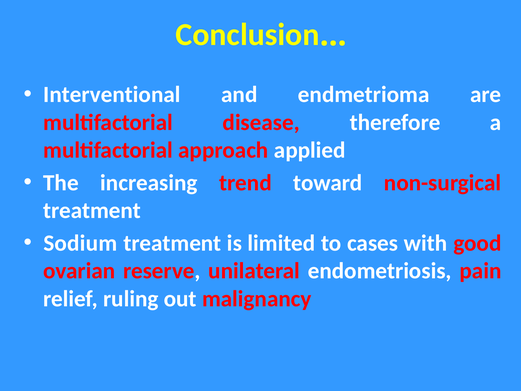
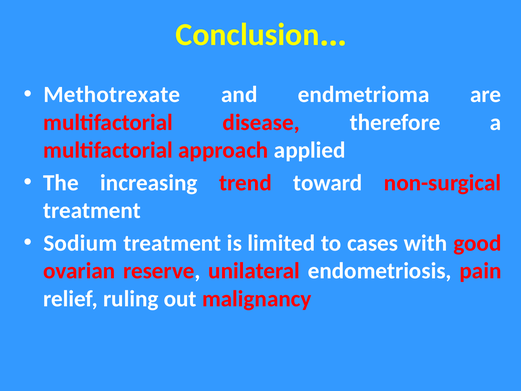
Interventional: Interventional -> Methotrexate
